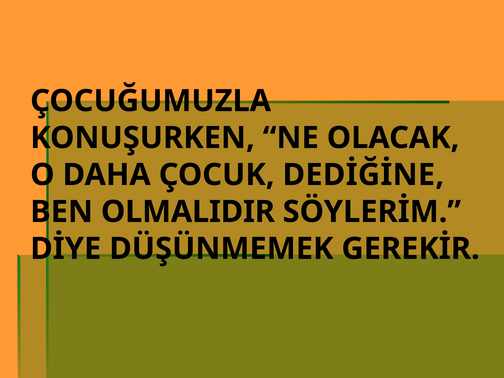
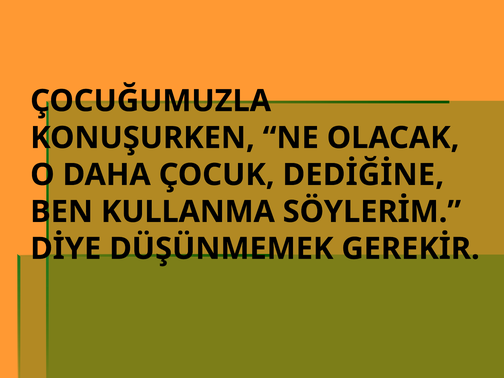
OLMALIDIR: OLMALIDIR -> KULLANMA
